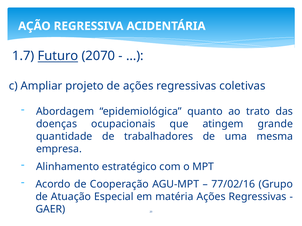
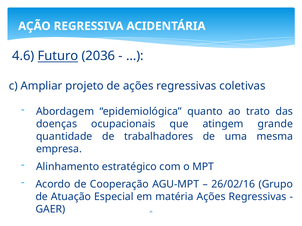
1.7: 1.7 -> 4.6
2070: 2070 -> 2036
77/02/16: 77/02/16 -> 26/02/16
